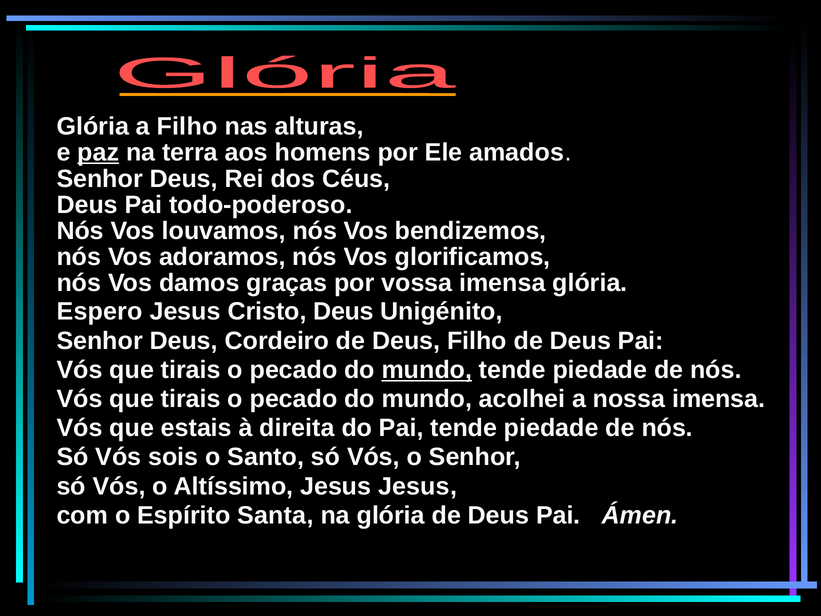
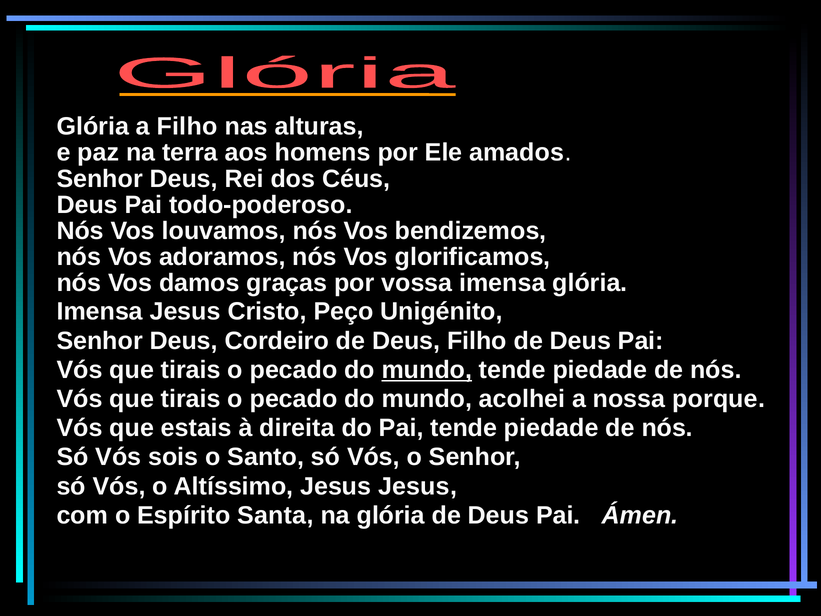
paz underline: present -> none
Espero at (100, 312): Espero -> Imensa
Cristo Deus: Deus -> Peço
nossa imensa: imensa -> porque
